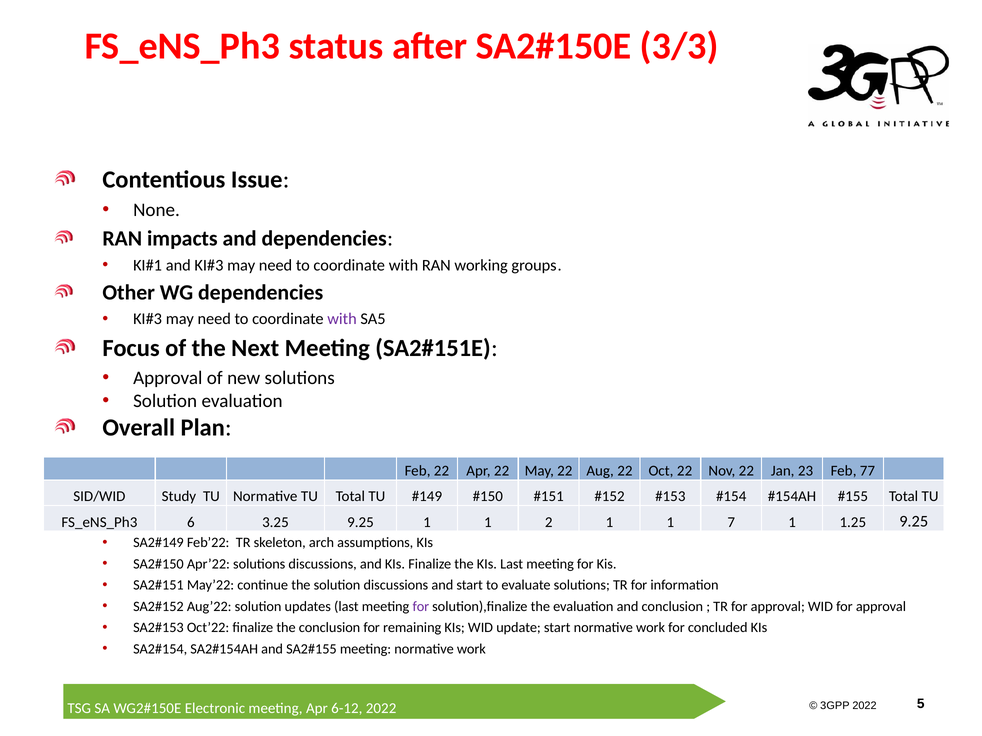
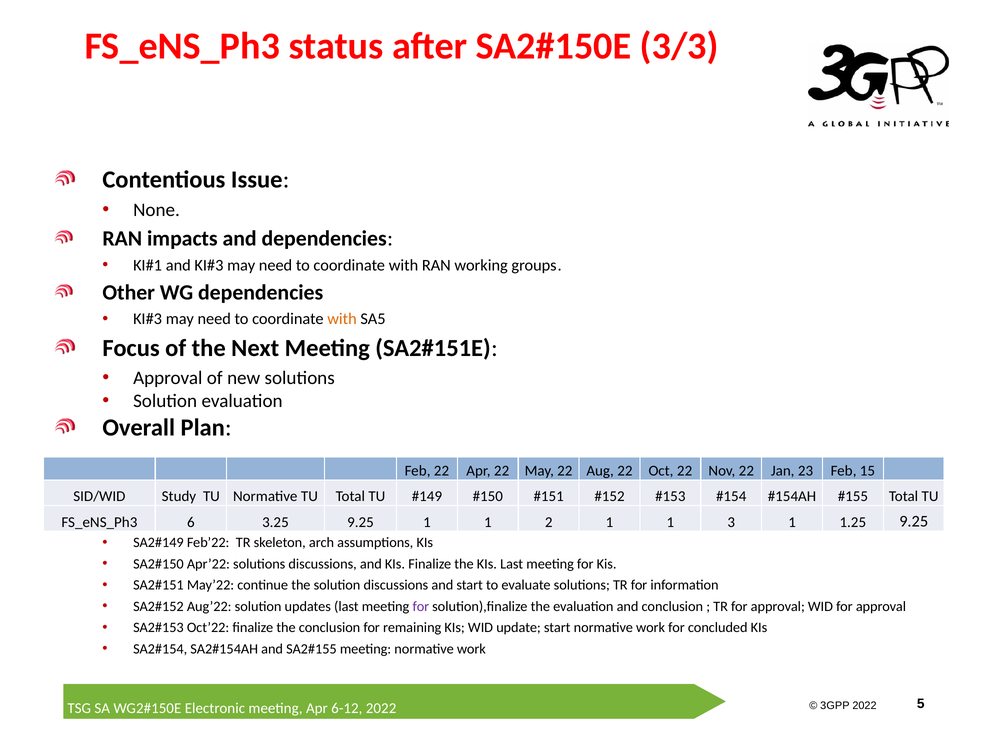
with at (342, 319) colour: purple -> orange
77: 77 -> 15
7: 7 -> 3
